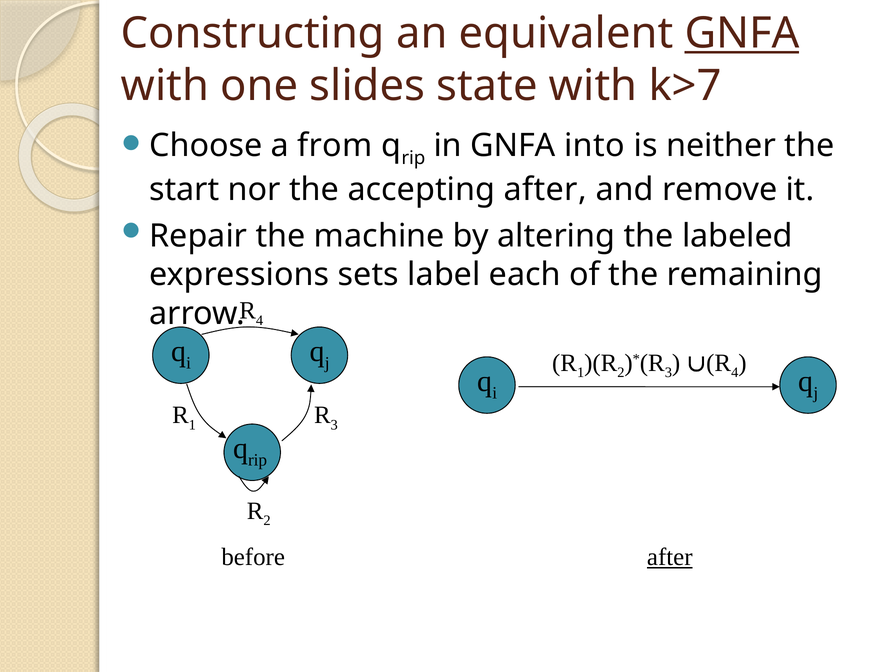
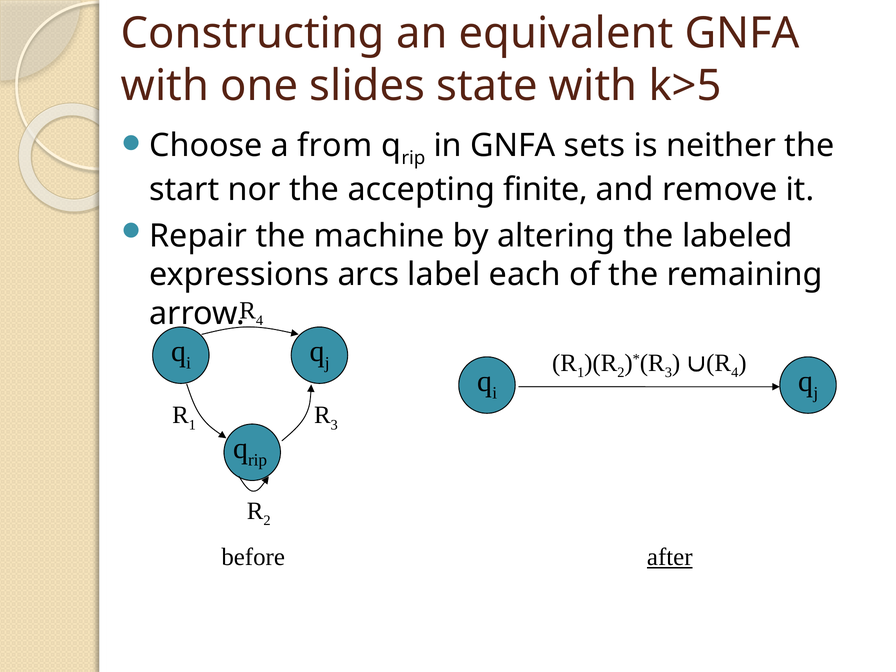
GNFA at (742, 34) underline: present -> none
k>7: k>7 -> k>5
into: into -> sets
accepting after: after -> finite
sets: sets -> arcs
